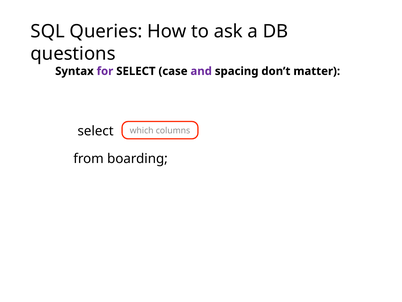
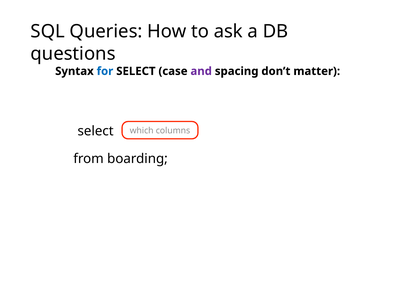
for colour: purple -> blue
